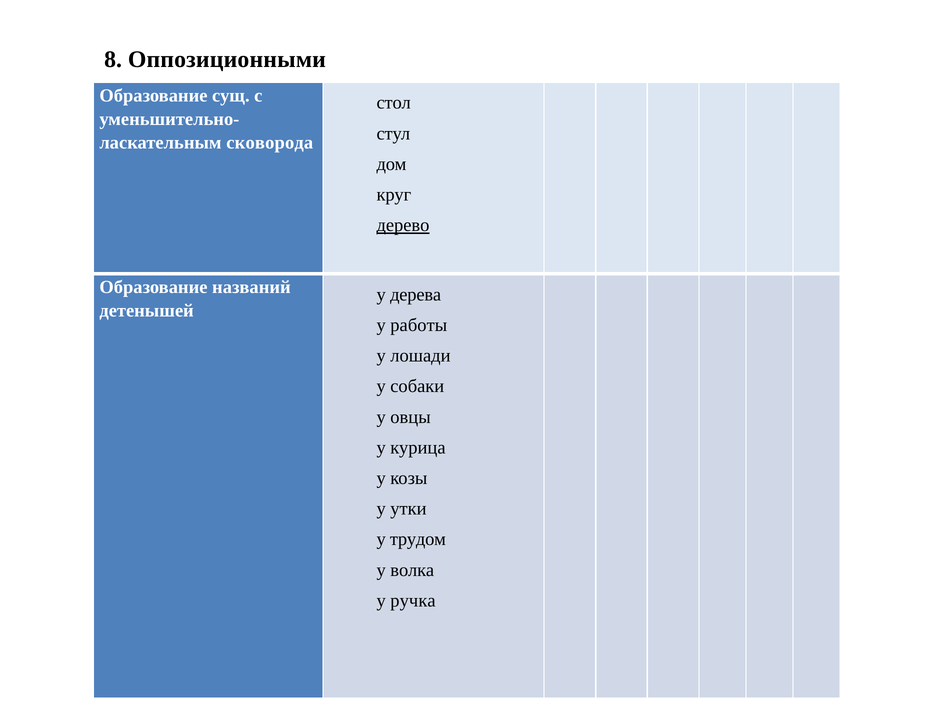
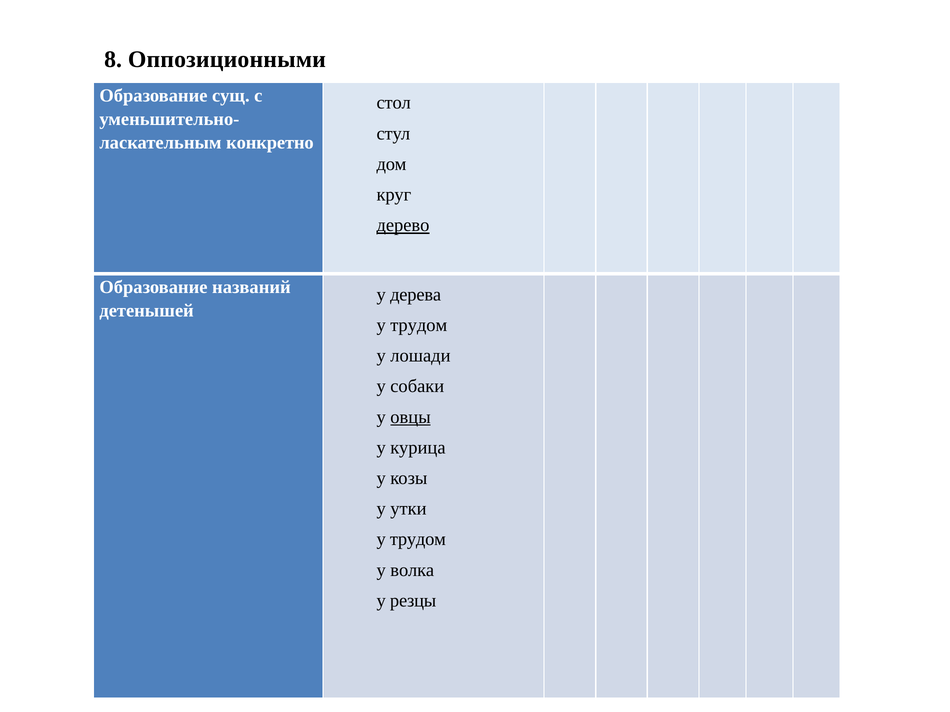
сковорода: сковорода -> конкретно
работы at (419, 325): работы -> трудом
овцы underline: none -> present
ручка: ручка -> резцы
